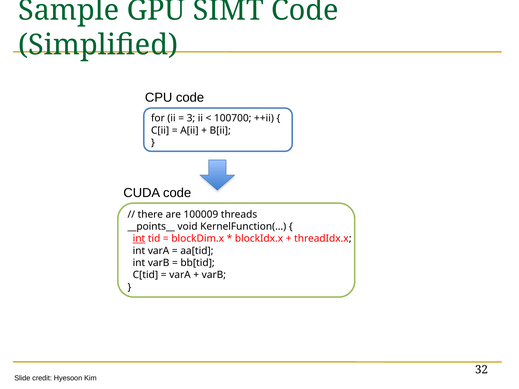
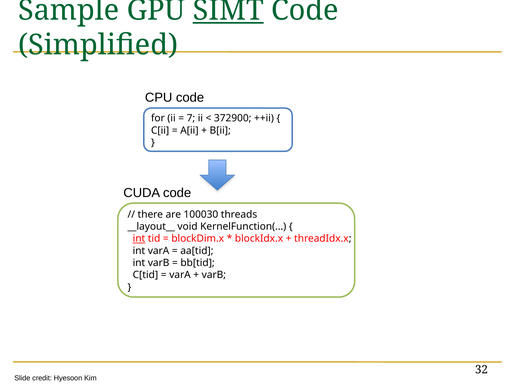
SIMT underline: none -> present
3: 3 -> 7
100700: 100700 -> 372900
100009: 100009 -> 100030
__points__: __points__ -> __layout__
